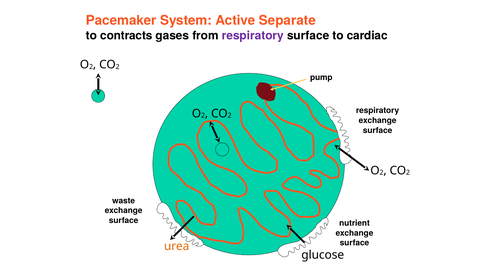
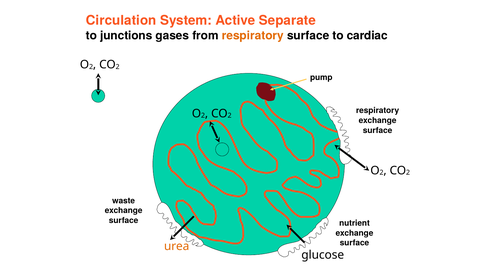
Pacemaker: Pacemaker -> Circulation
contracts: contracts -> junctions
respiratory at (253, 36) colour: purple -> orange
